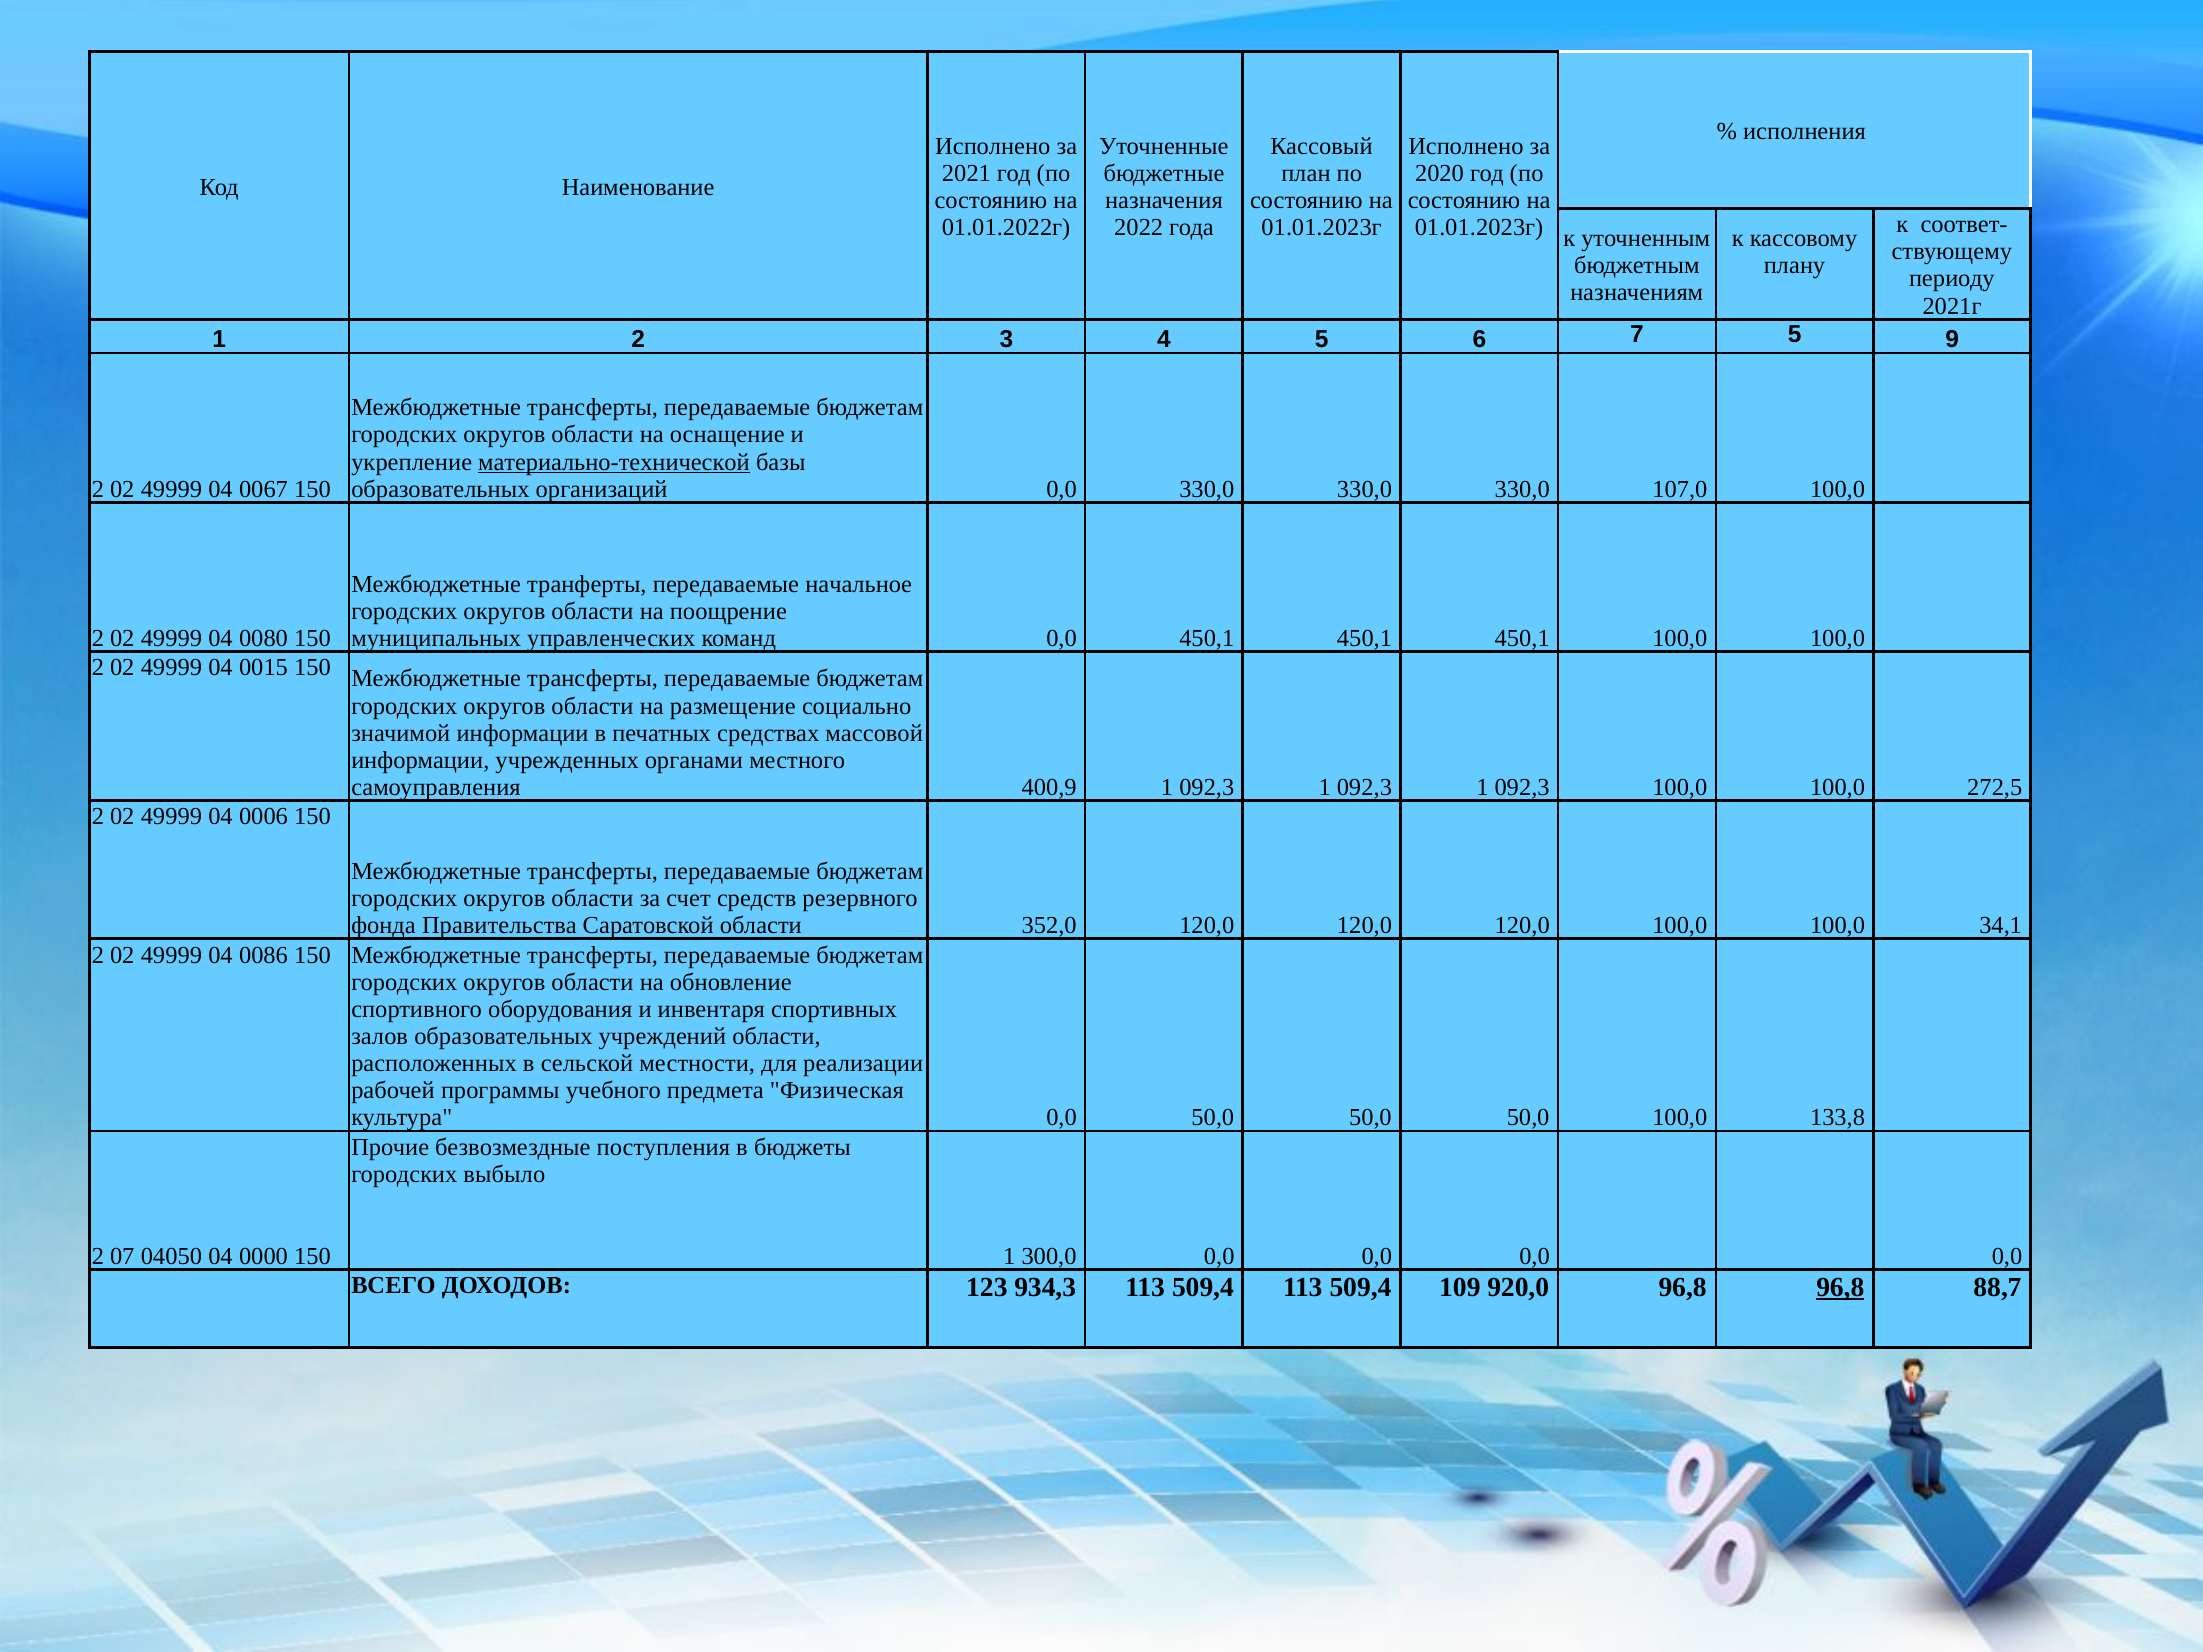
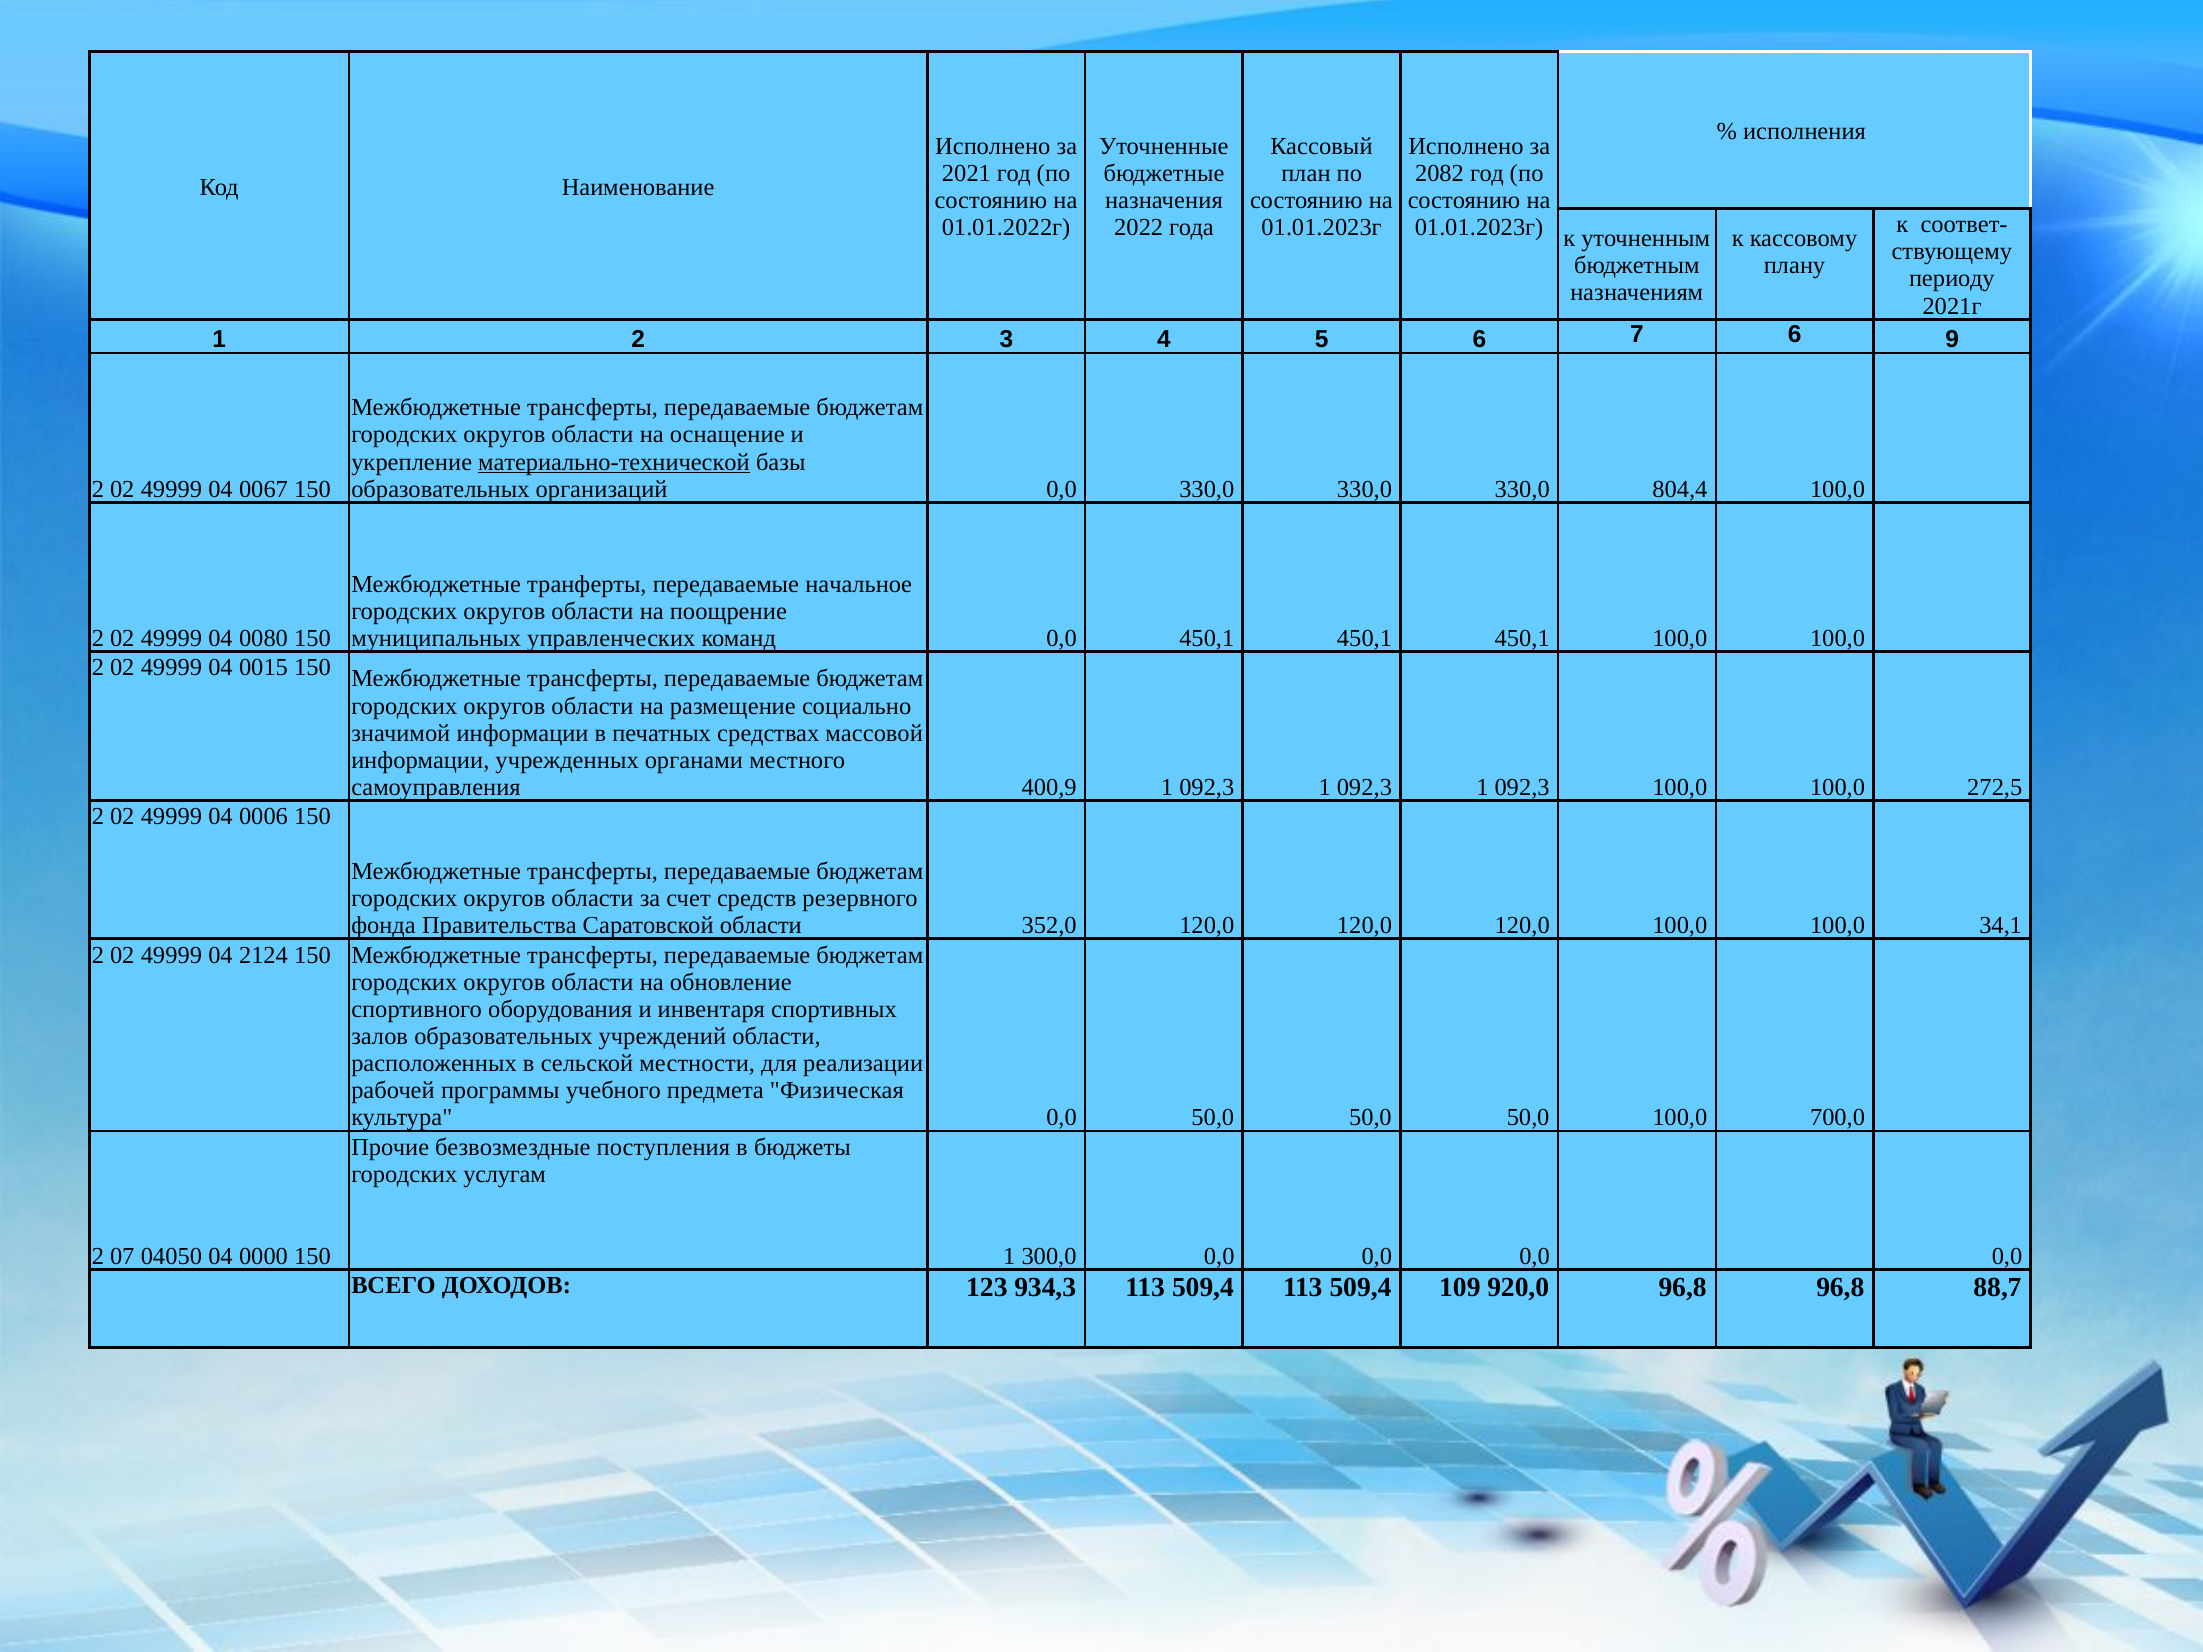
2020: 2020 -> 2082
7 5: 5 -> 6
107,0: 107,0 -> 804,4
0086: 0086 -> 2124
133,8: 133,8 -> 700,0
выбыло: выбыло -> услугам
96,8 at (1840, 1287) underline: present -> none
